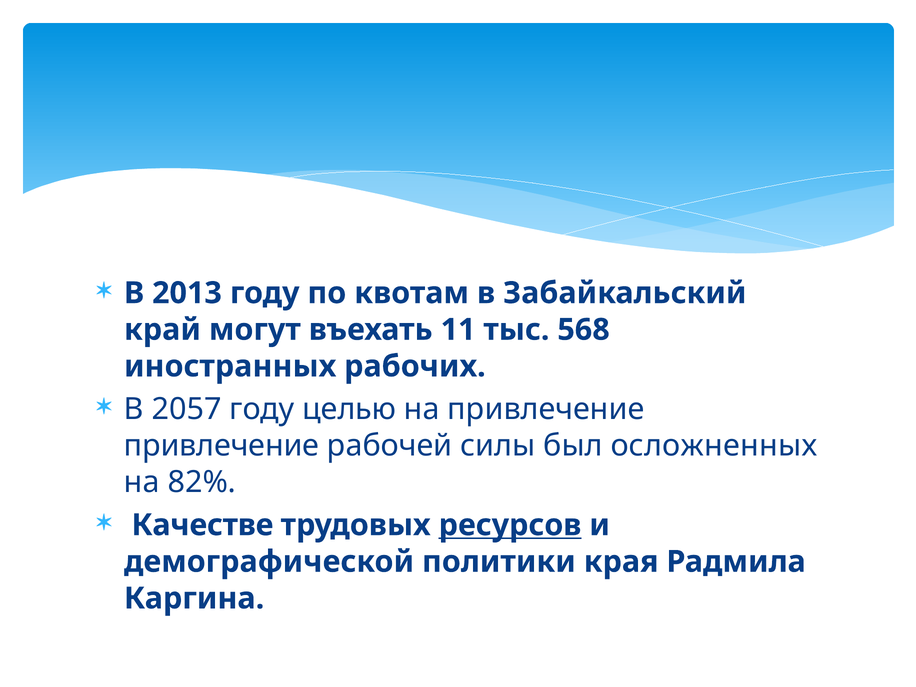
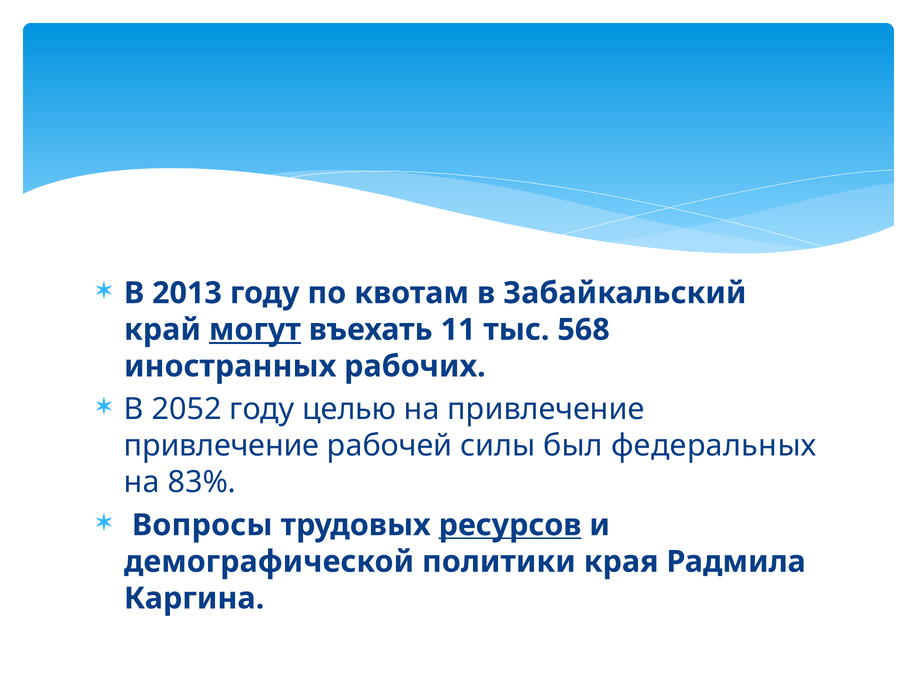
могут underline: none -> present
2057: 2057 -> 2052
осложненных: осложненных -> федеральных
82%: 82% -> 83%
Качестве: Качестве -> Вопросы
